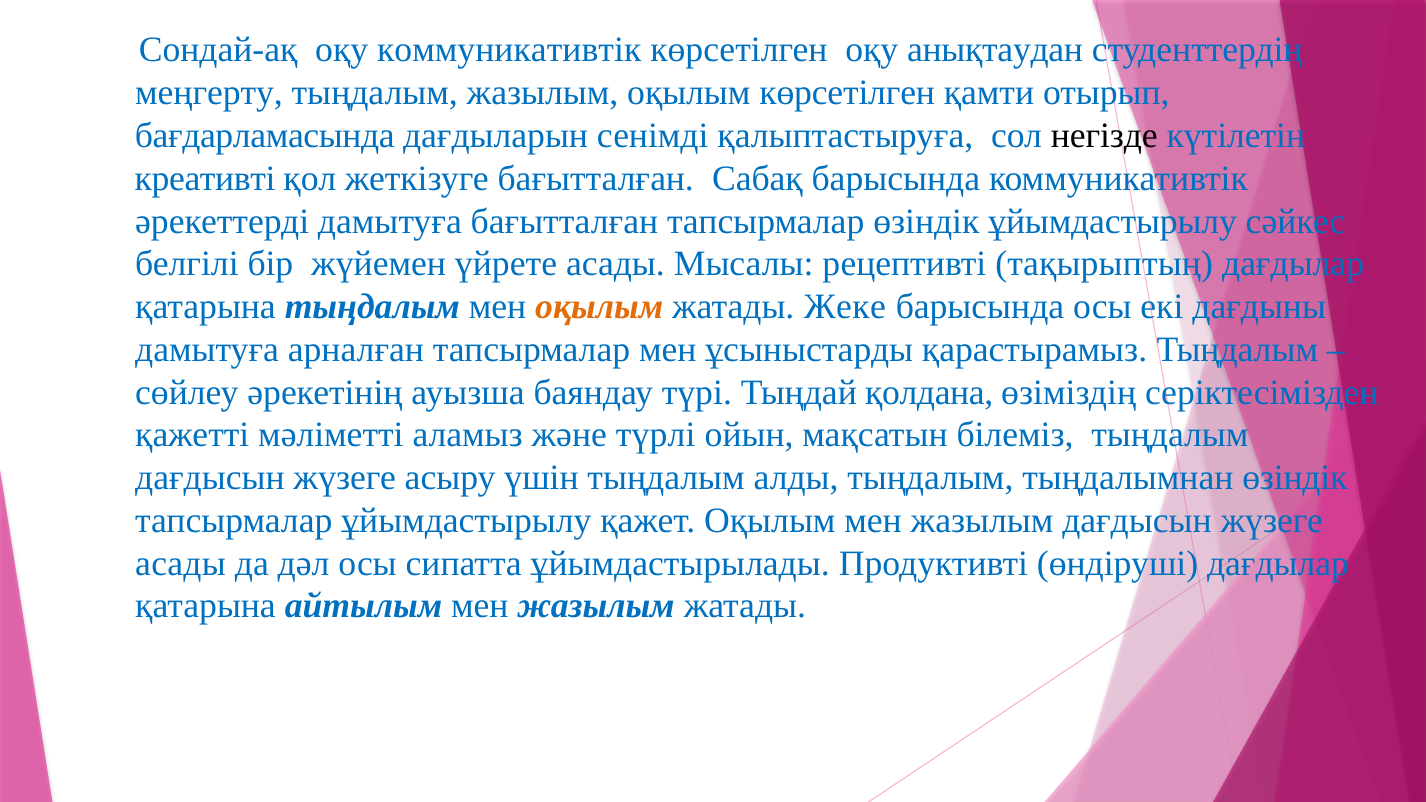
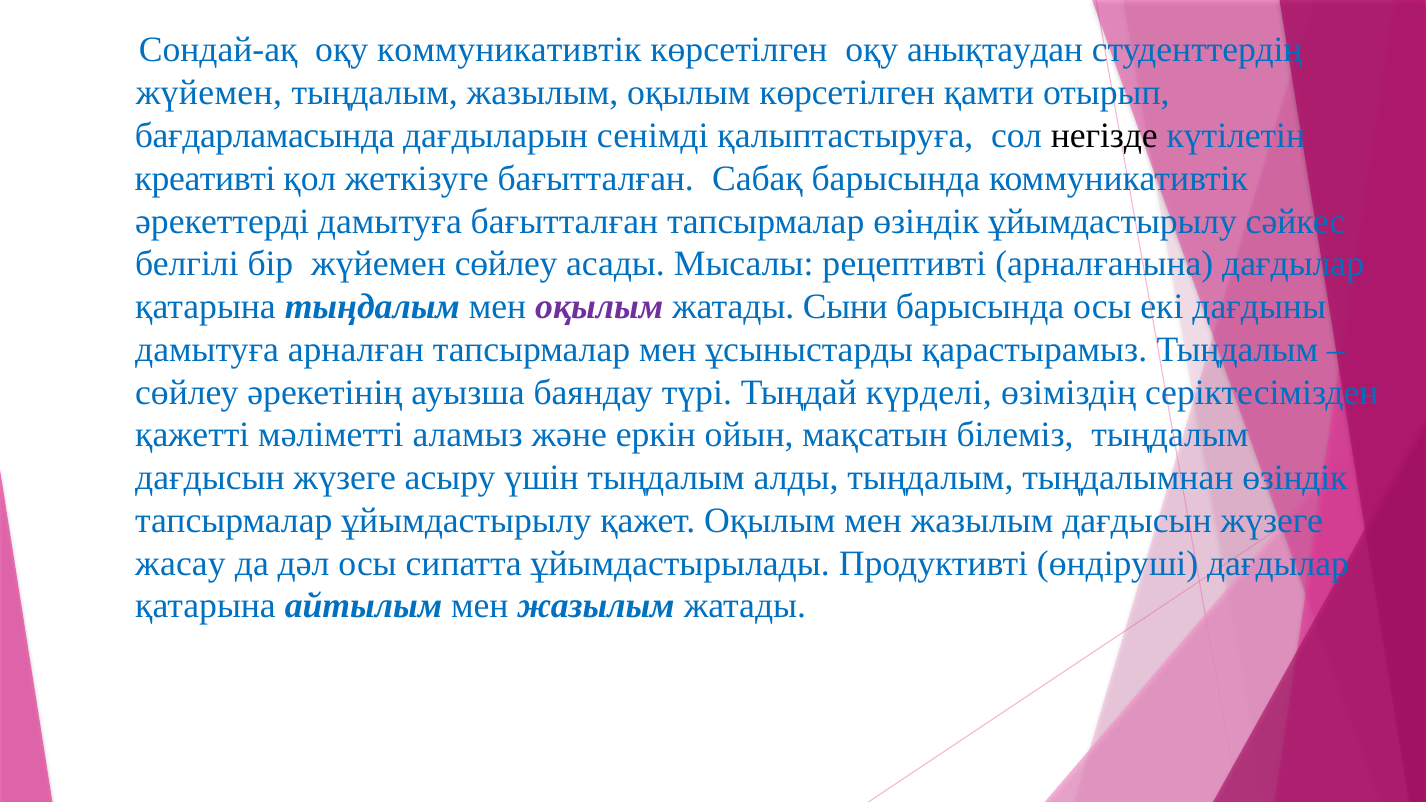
меңгерту at (209, 93): меңгерту -> жүйемен
жүйемен үйрете: үйрете -> сөйлеу
тақырыптың: тақырыптың -> арналғанына
оқылым at (599, 307) colour: orange -> purple
Жеке: Жеке -> Сыни
қолдана: қолдана -> күрделі
түрлі: түрлі -> еркін
асады at (180, 564): асады -> жасау
